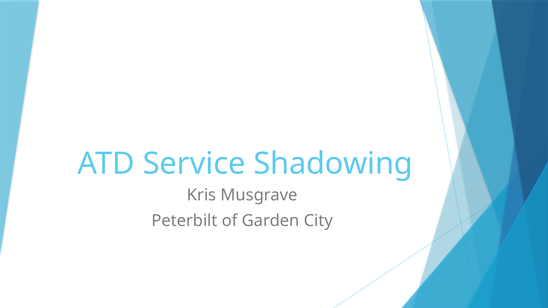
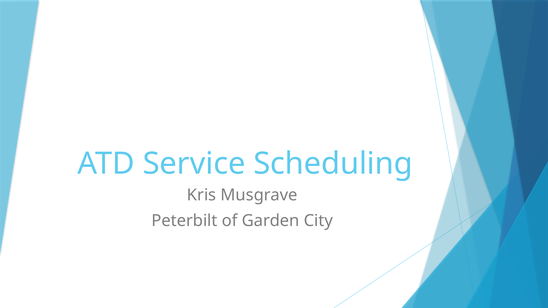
Shadowing: Shadowing -> Scheduling
